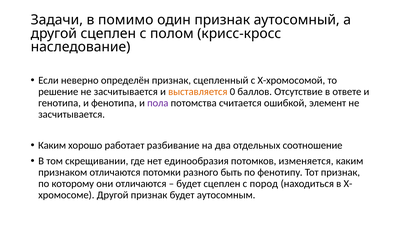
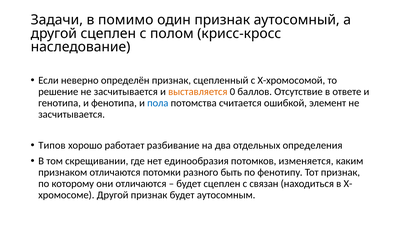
пола colour: purple -> blue
Каким at (52, 145): Каким -> Типов
соотношение: соотношение -> определения
пород: пород -> связан
